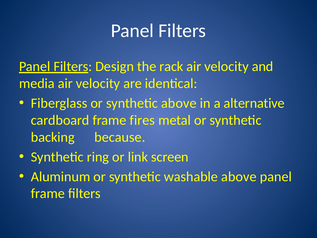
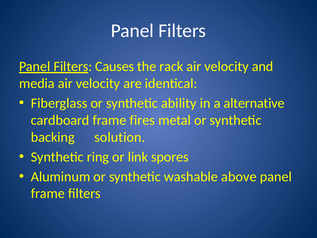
Design: Design -> Causes
synthetic above: above -> ability
because: because -> solution
screen: screen -> spores
